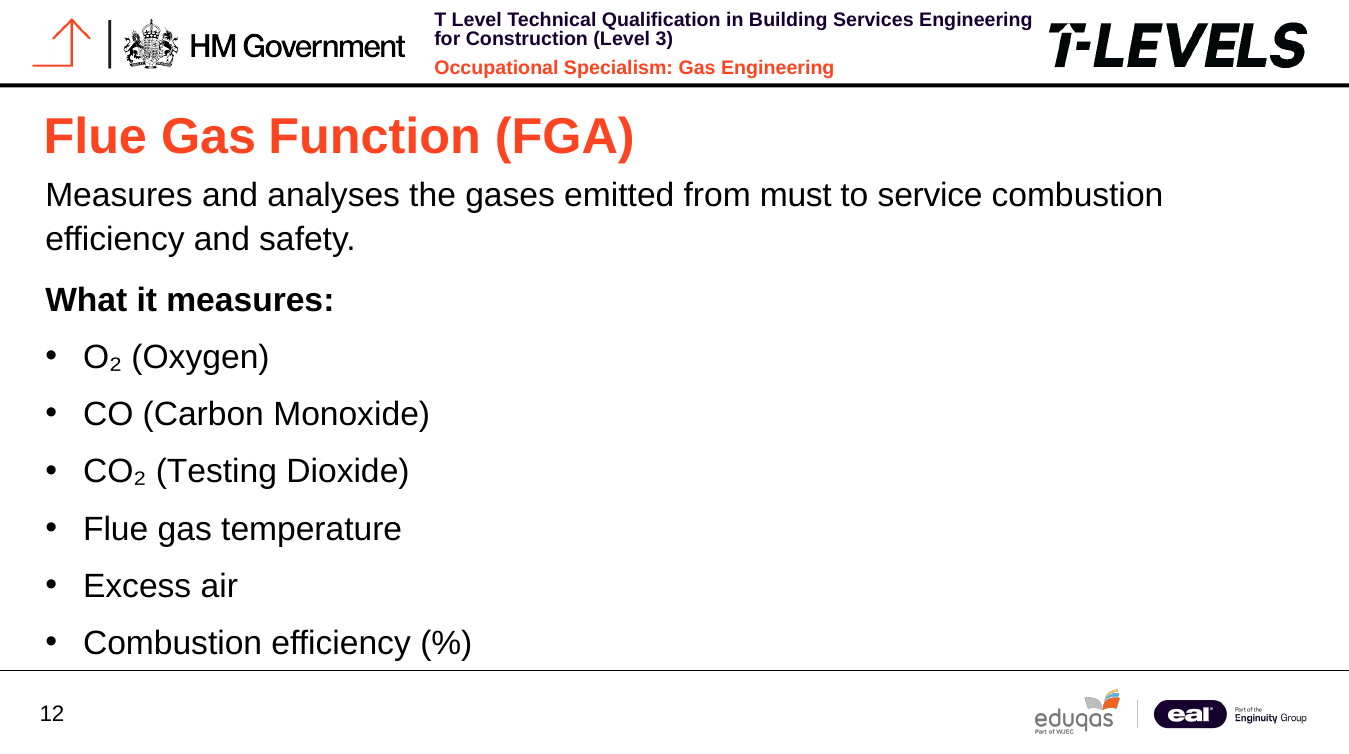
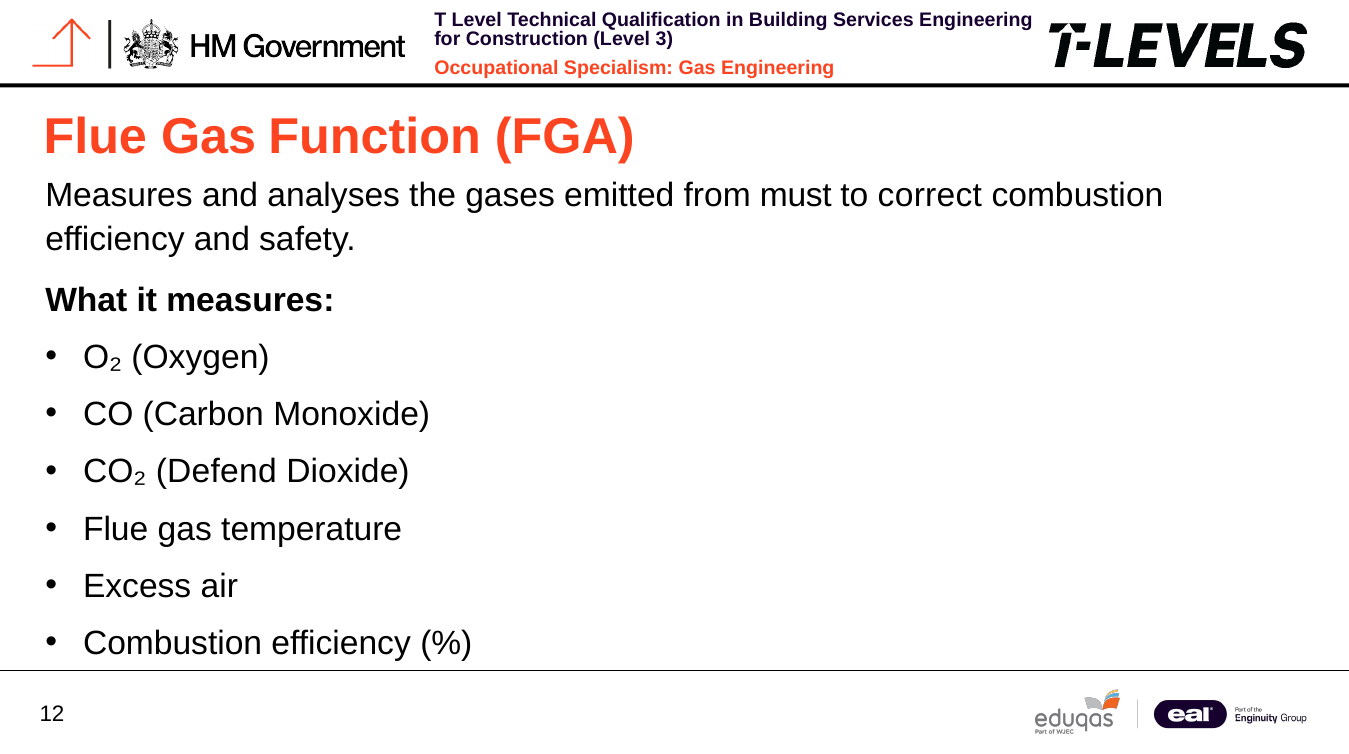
service: service -> correct
Testing: Testing -> Defend
